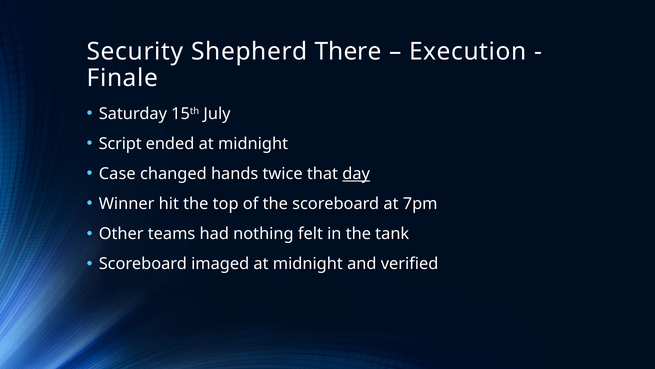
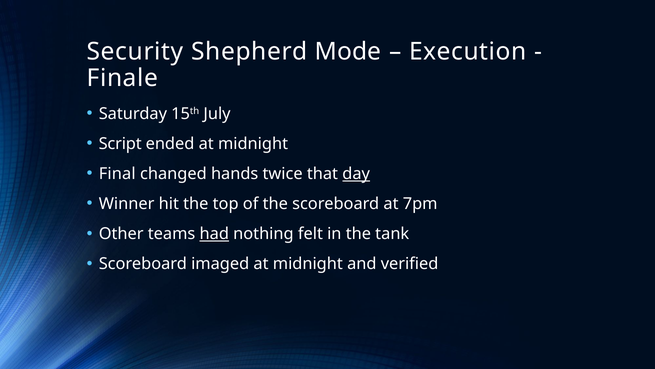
There: There -> Mode
Case: Case -> Final
had underline: none -> present
